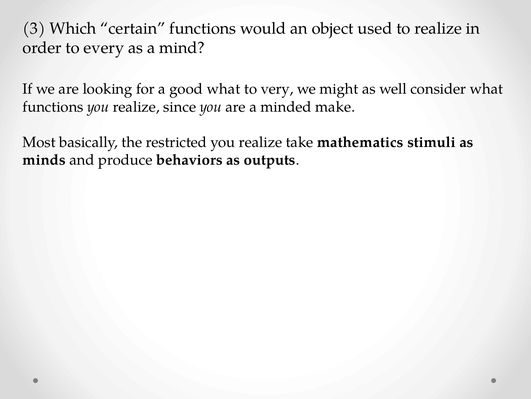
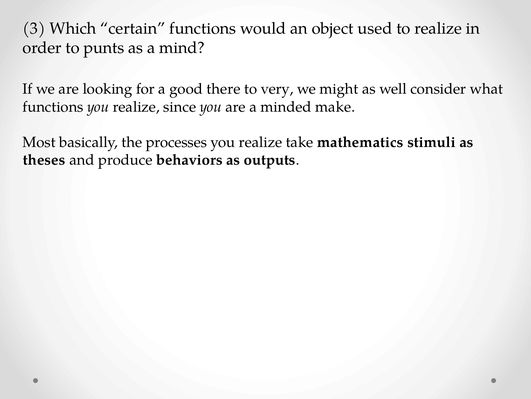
every: every -> punts
good what: what -> there
restricted: restricted -> processes
minds: minds -> theses
